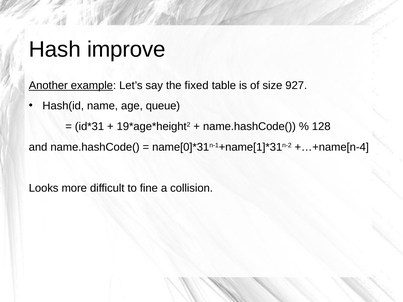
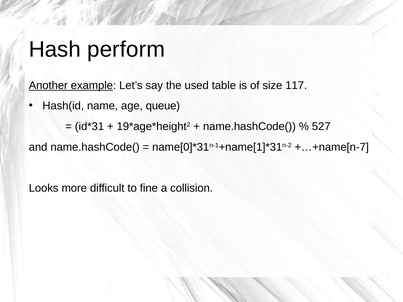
improve: improve -> perform
fixed: fixed -> used
927: 927 -> 117
128: 128 -> 527
+…+name[n-4: +…+name[n-4 -> +…+name[n-7
